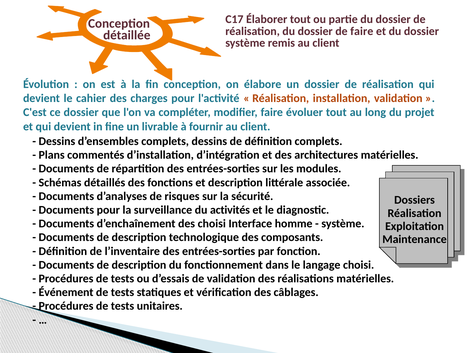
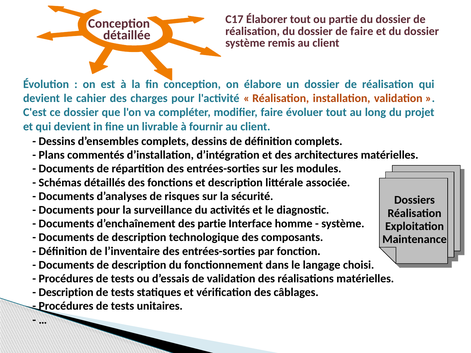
des choisi: choisi -> partie
Événement at (66, 293): Événement -> Description
